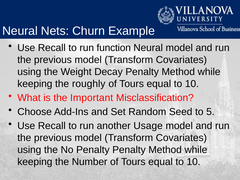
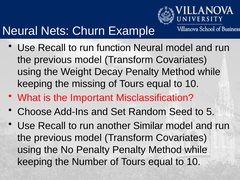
roughly: roughly -> missing
Usage: Usage -> Similar
